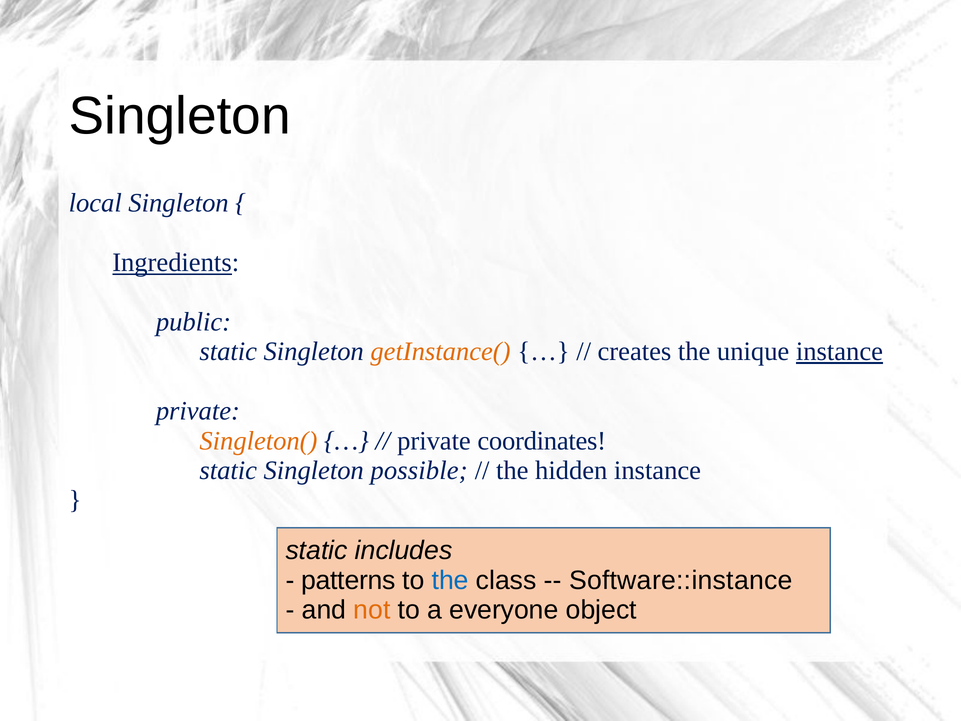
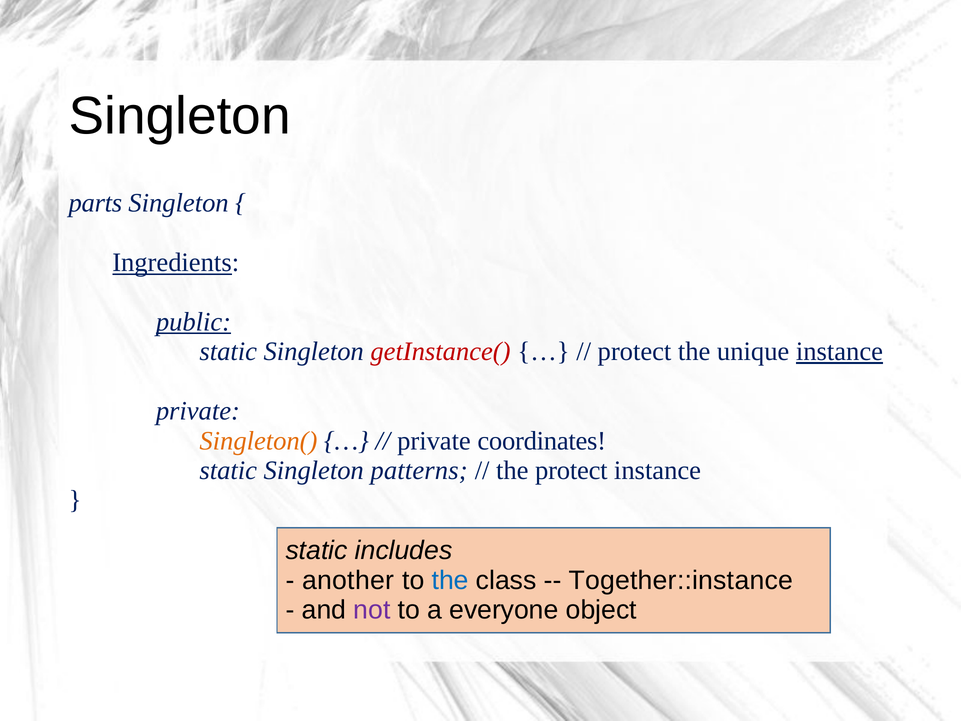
local: local -> parts
public underline: none -> present
getInstance( colour: orange -> red
creates at (634, 351): creates -> protect
possible: possible -> patterns
the hidden: hidden -> protect
patterns: patterns -> another
Software::instance: Software::instance -> Together::instance
not colour: orange -> purple
